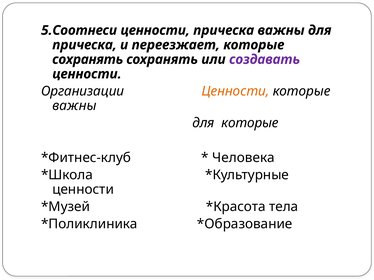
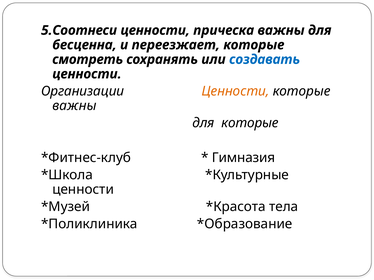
прическа at (84, 45): прическа -> бесценна
сохранять at (88, 60): сохранять -> смотреть
создавать colour: purple -> blue
Человека: Человека -> Гимназия
